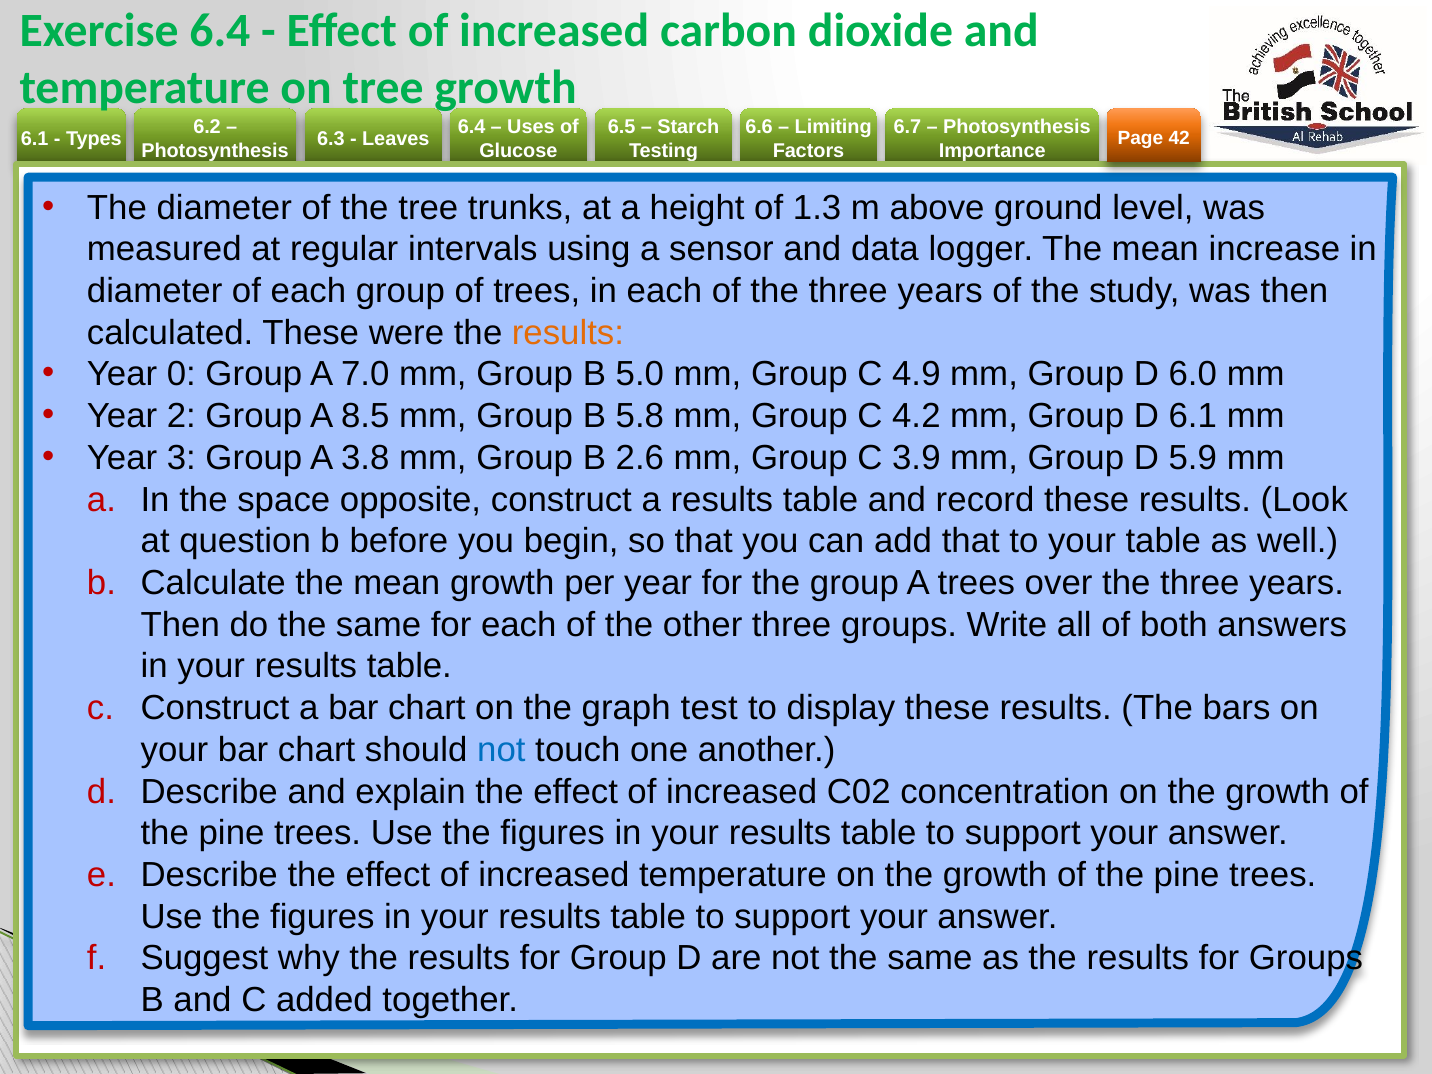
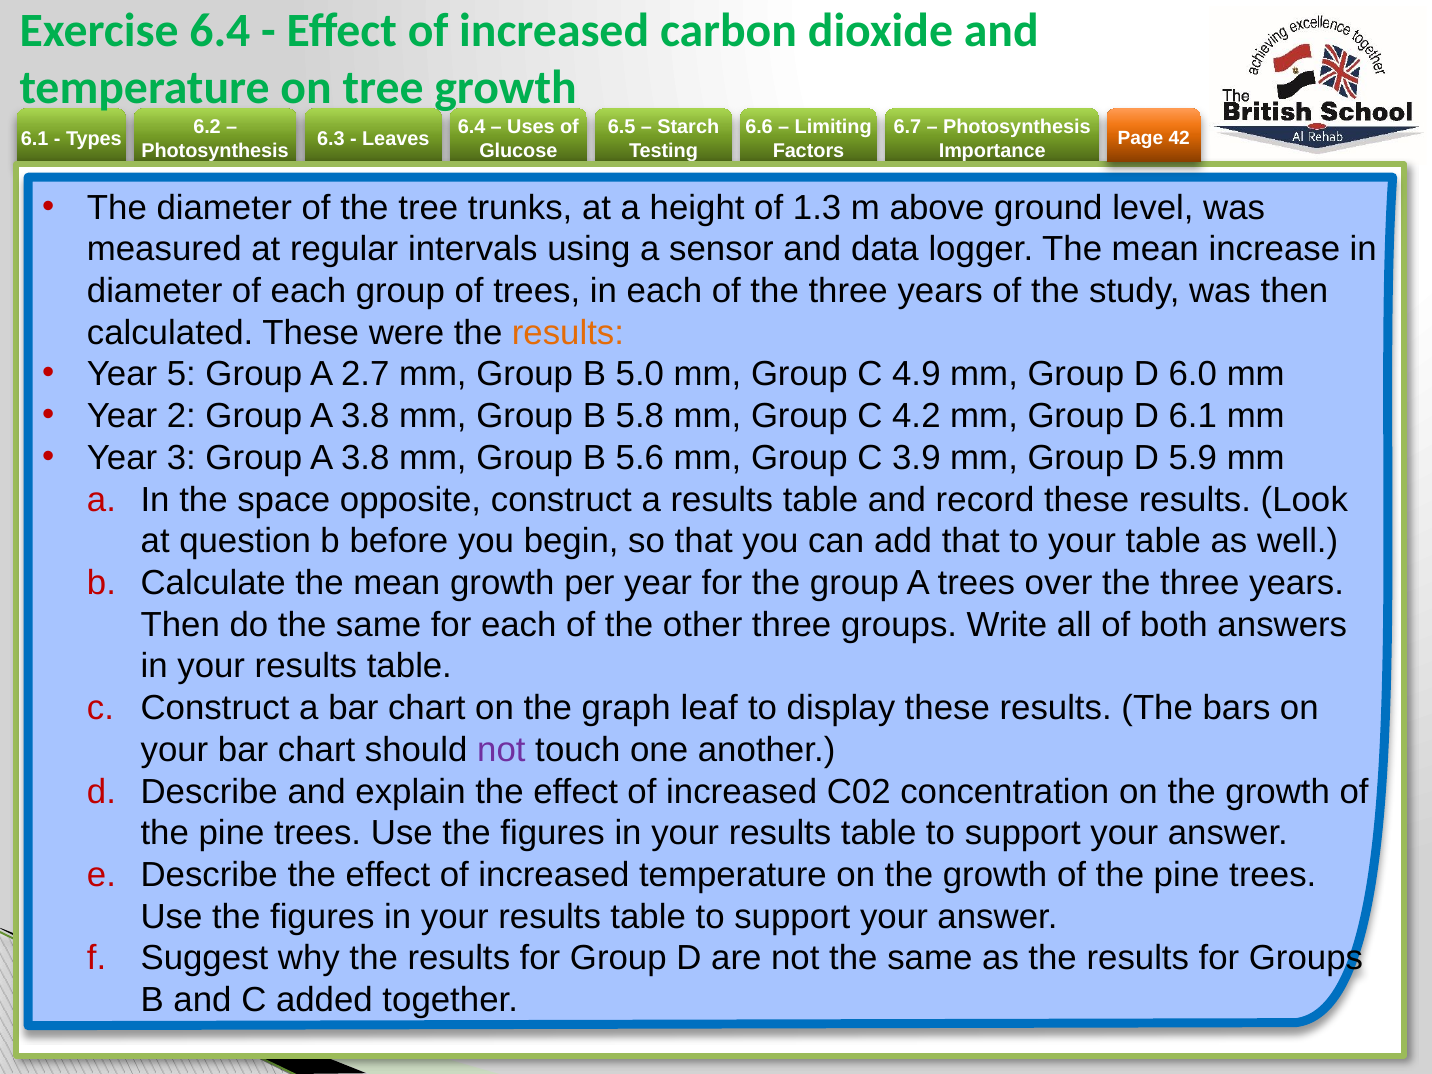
0: 0 -> 5
7.0: 7.0 -> 2.7
2 Group A 8.5: 8.5 -> 3.8
2.6: 2.6 -> 5.6
test: test -> leaf
not at (501, 750) colour: blue -> purple
